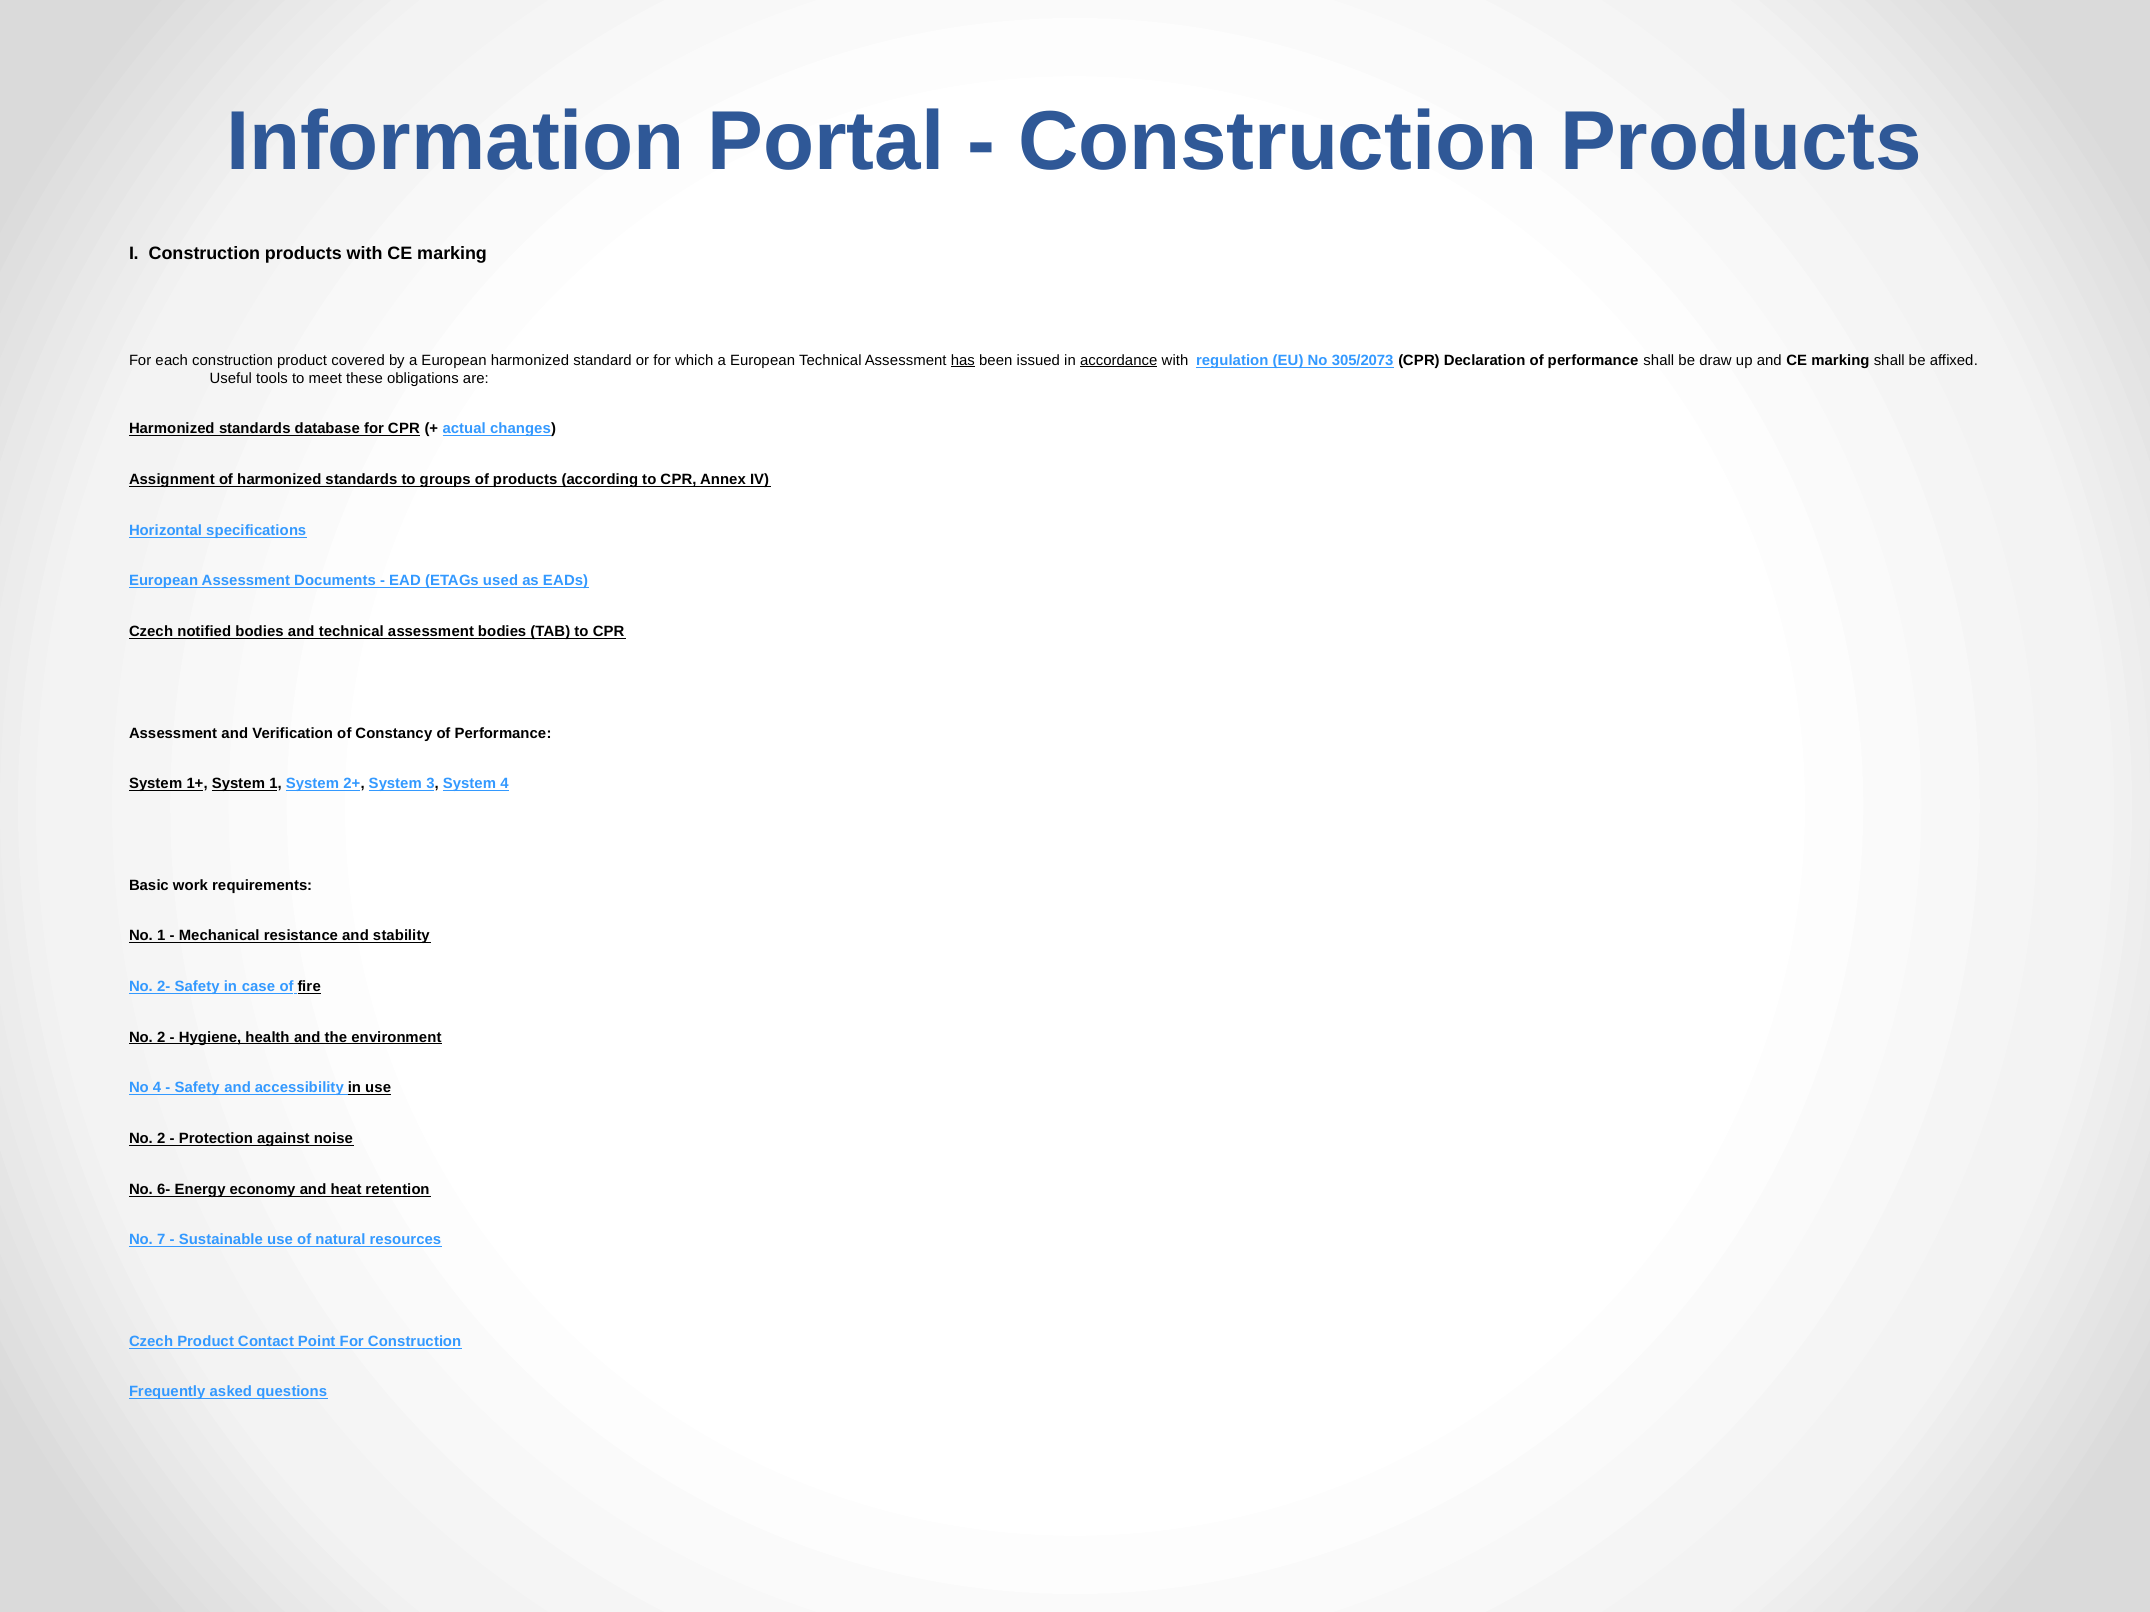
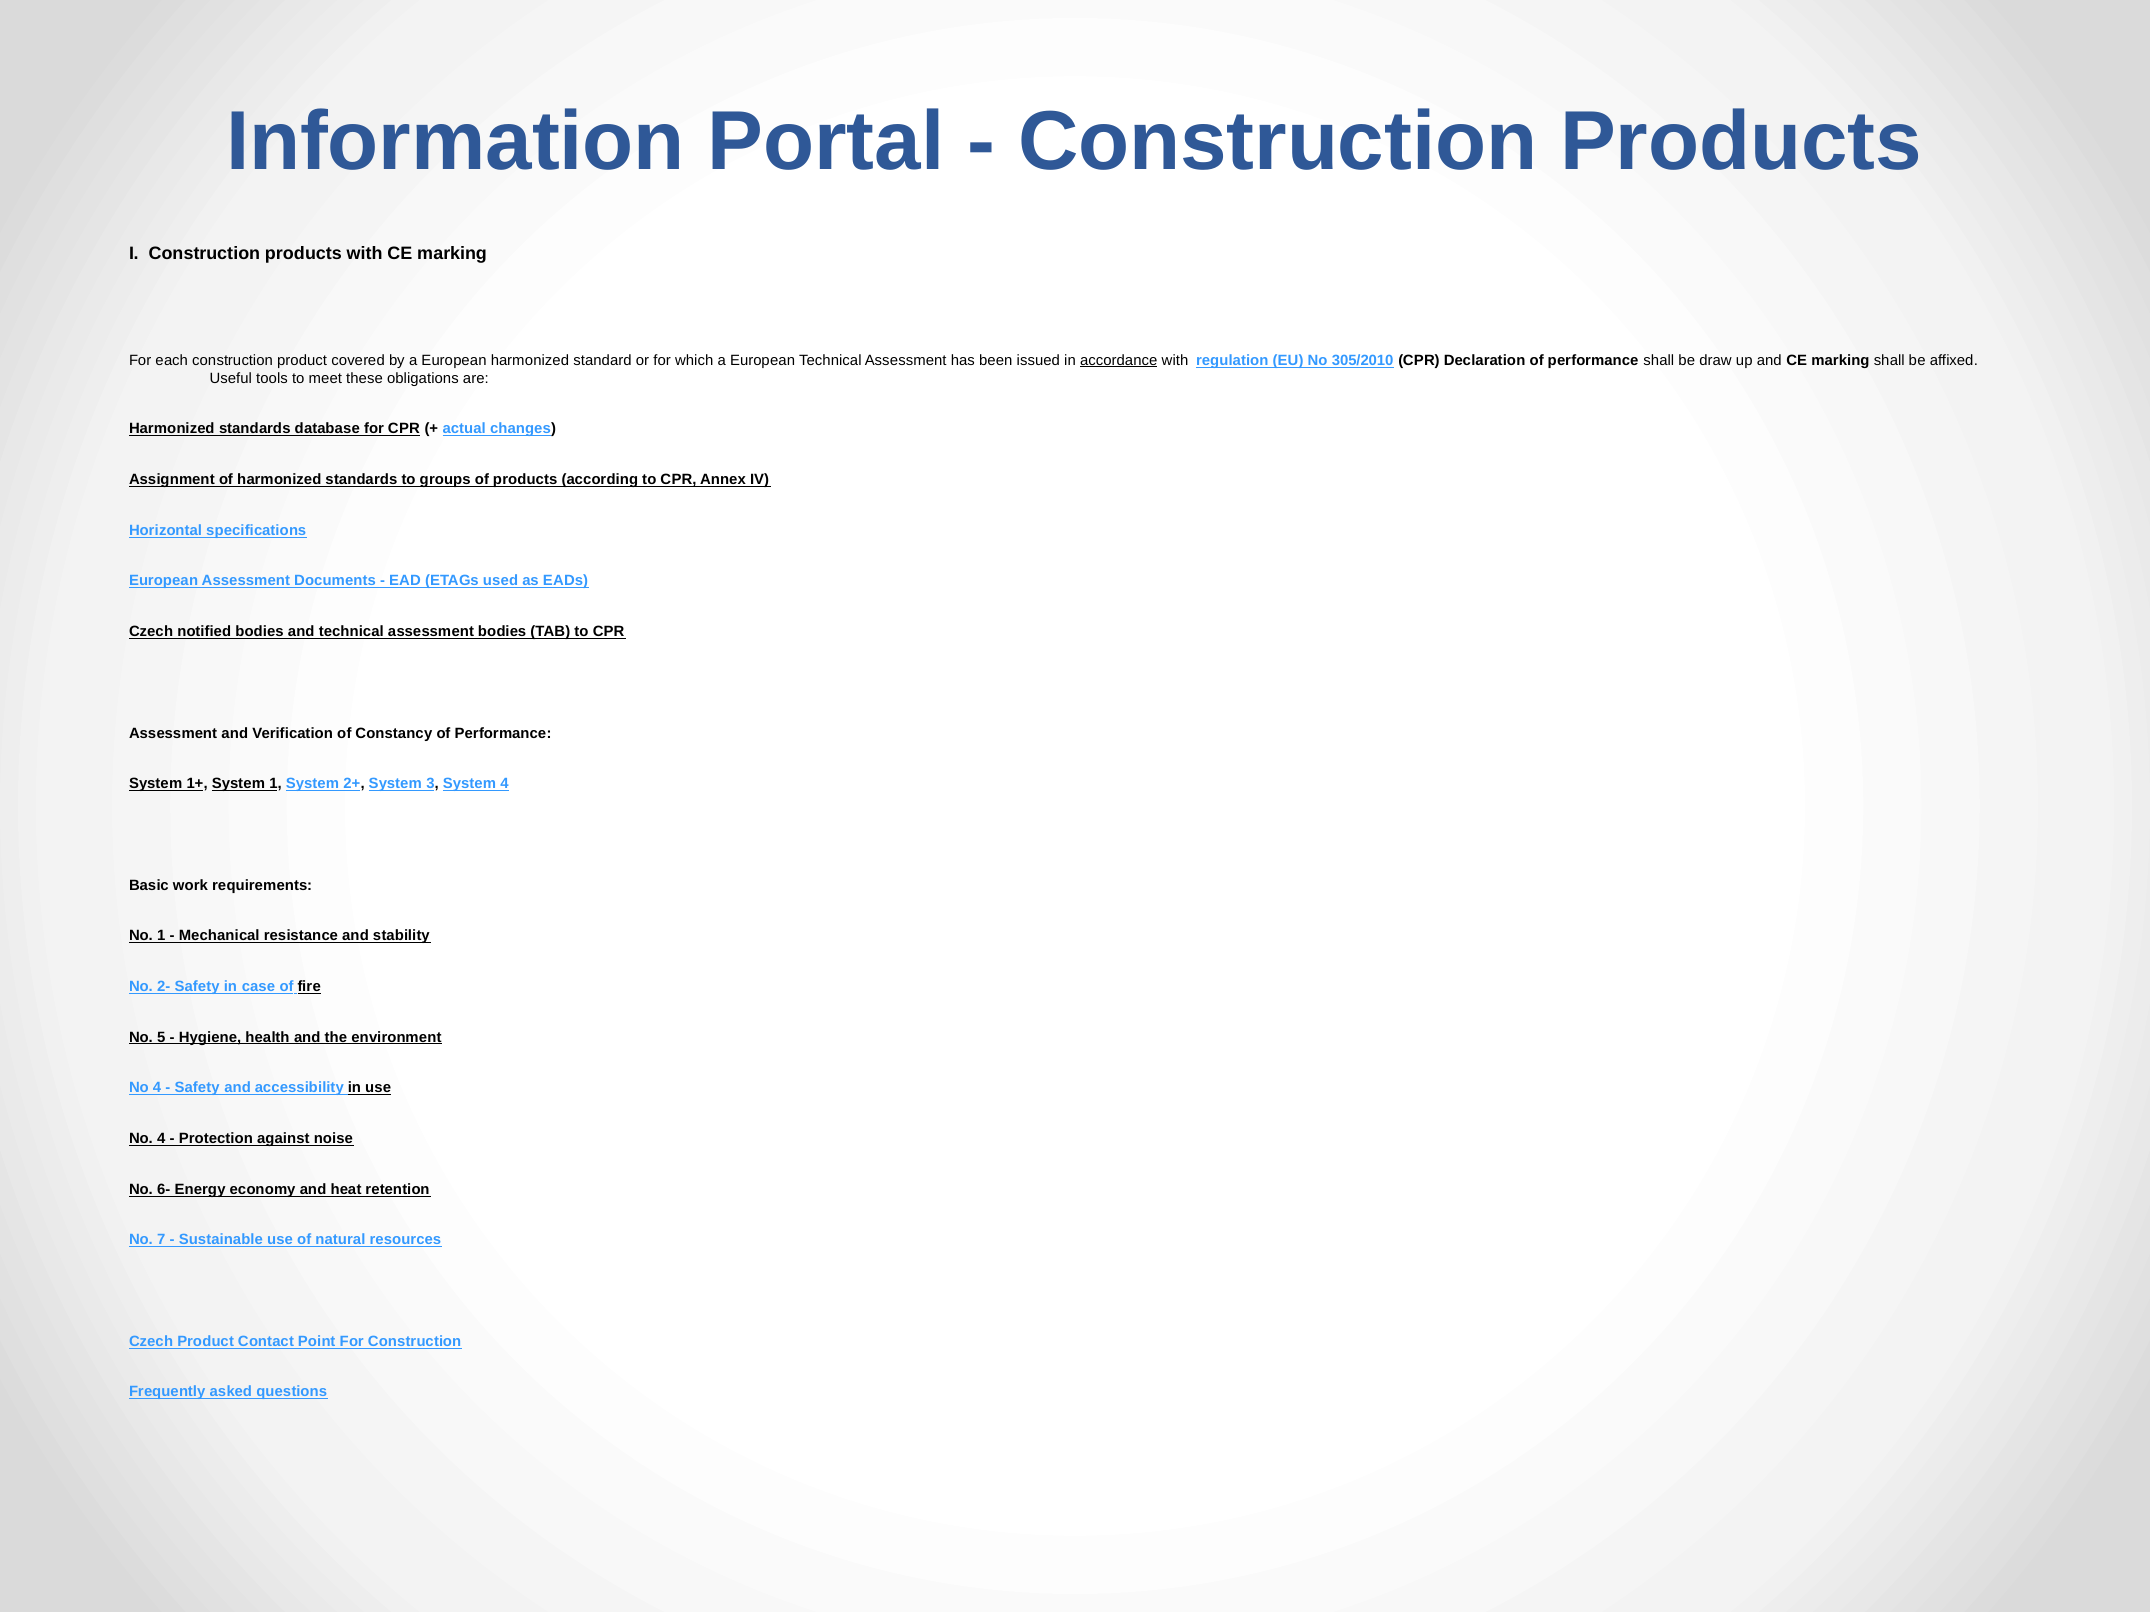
has underline: present -> none
305/2073: 305/2073 -> 305/2010
2 at (161, 1038): 2 -> 5
2 at (161, 1139): 2 -> 4
